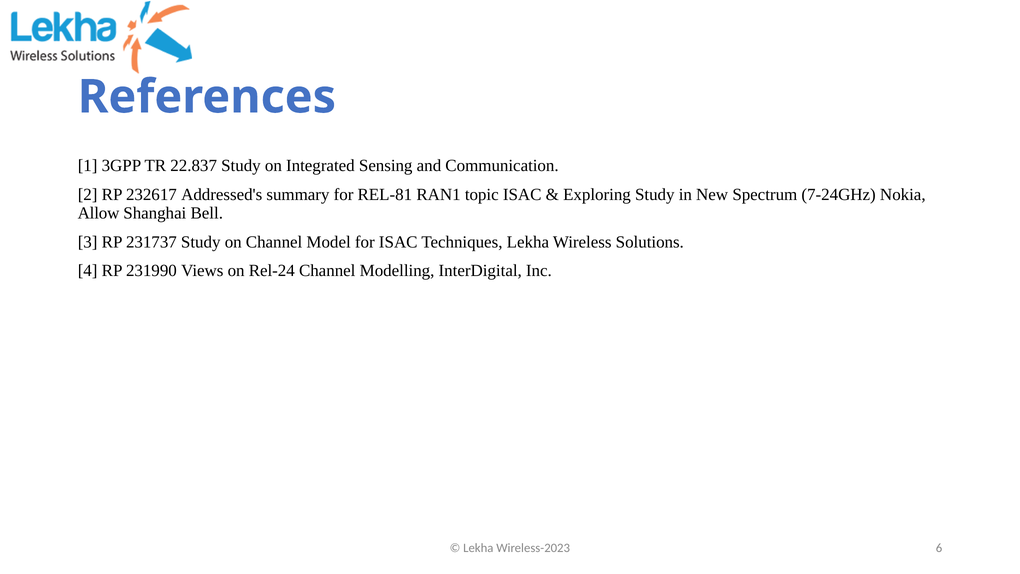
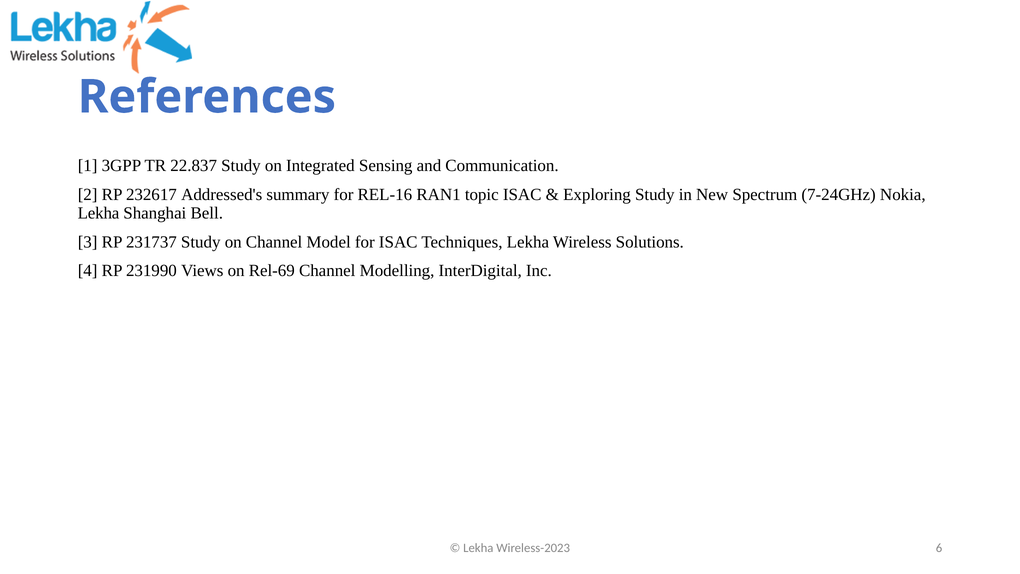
REL-81: REL-81 -> REL-16
Allow at (99, 213): Allow -> Lekha
Rel-24: Rel-24 -> Rel-69
